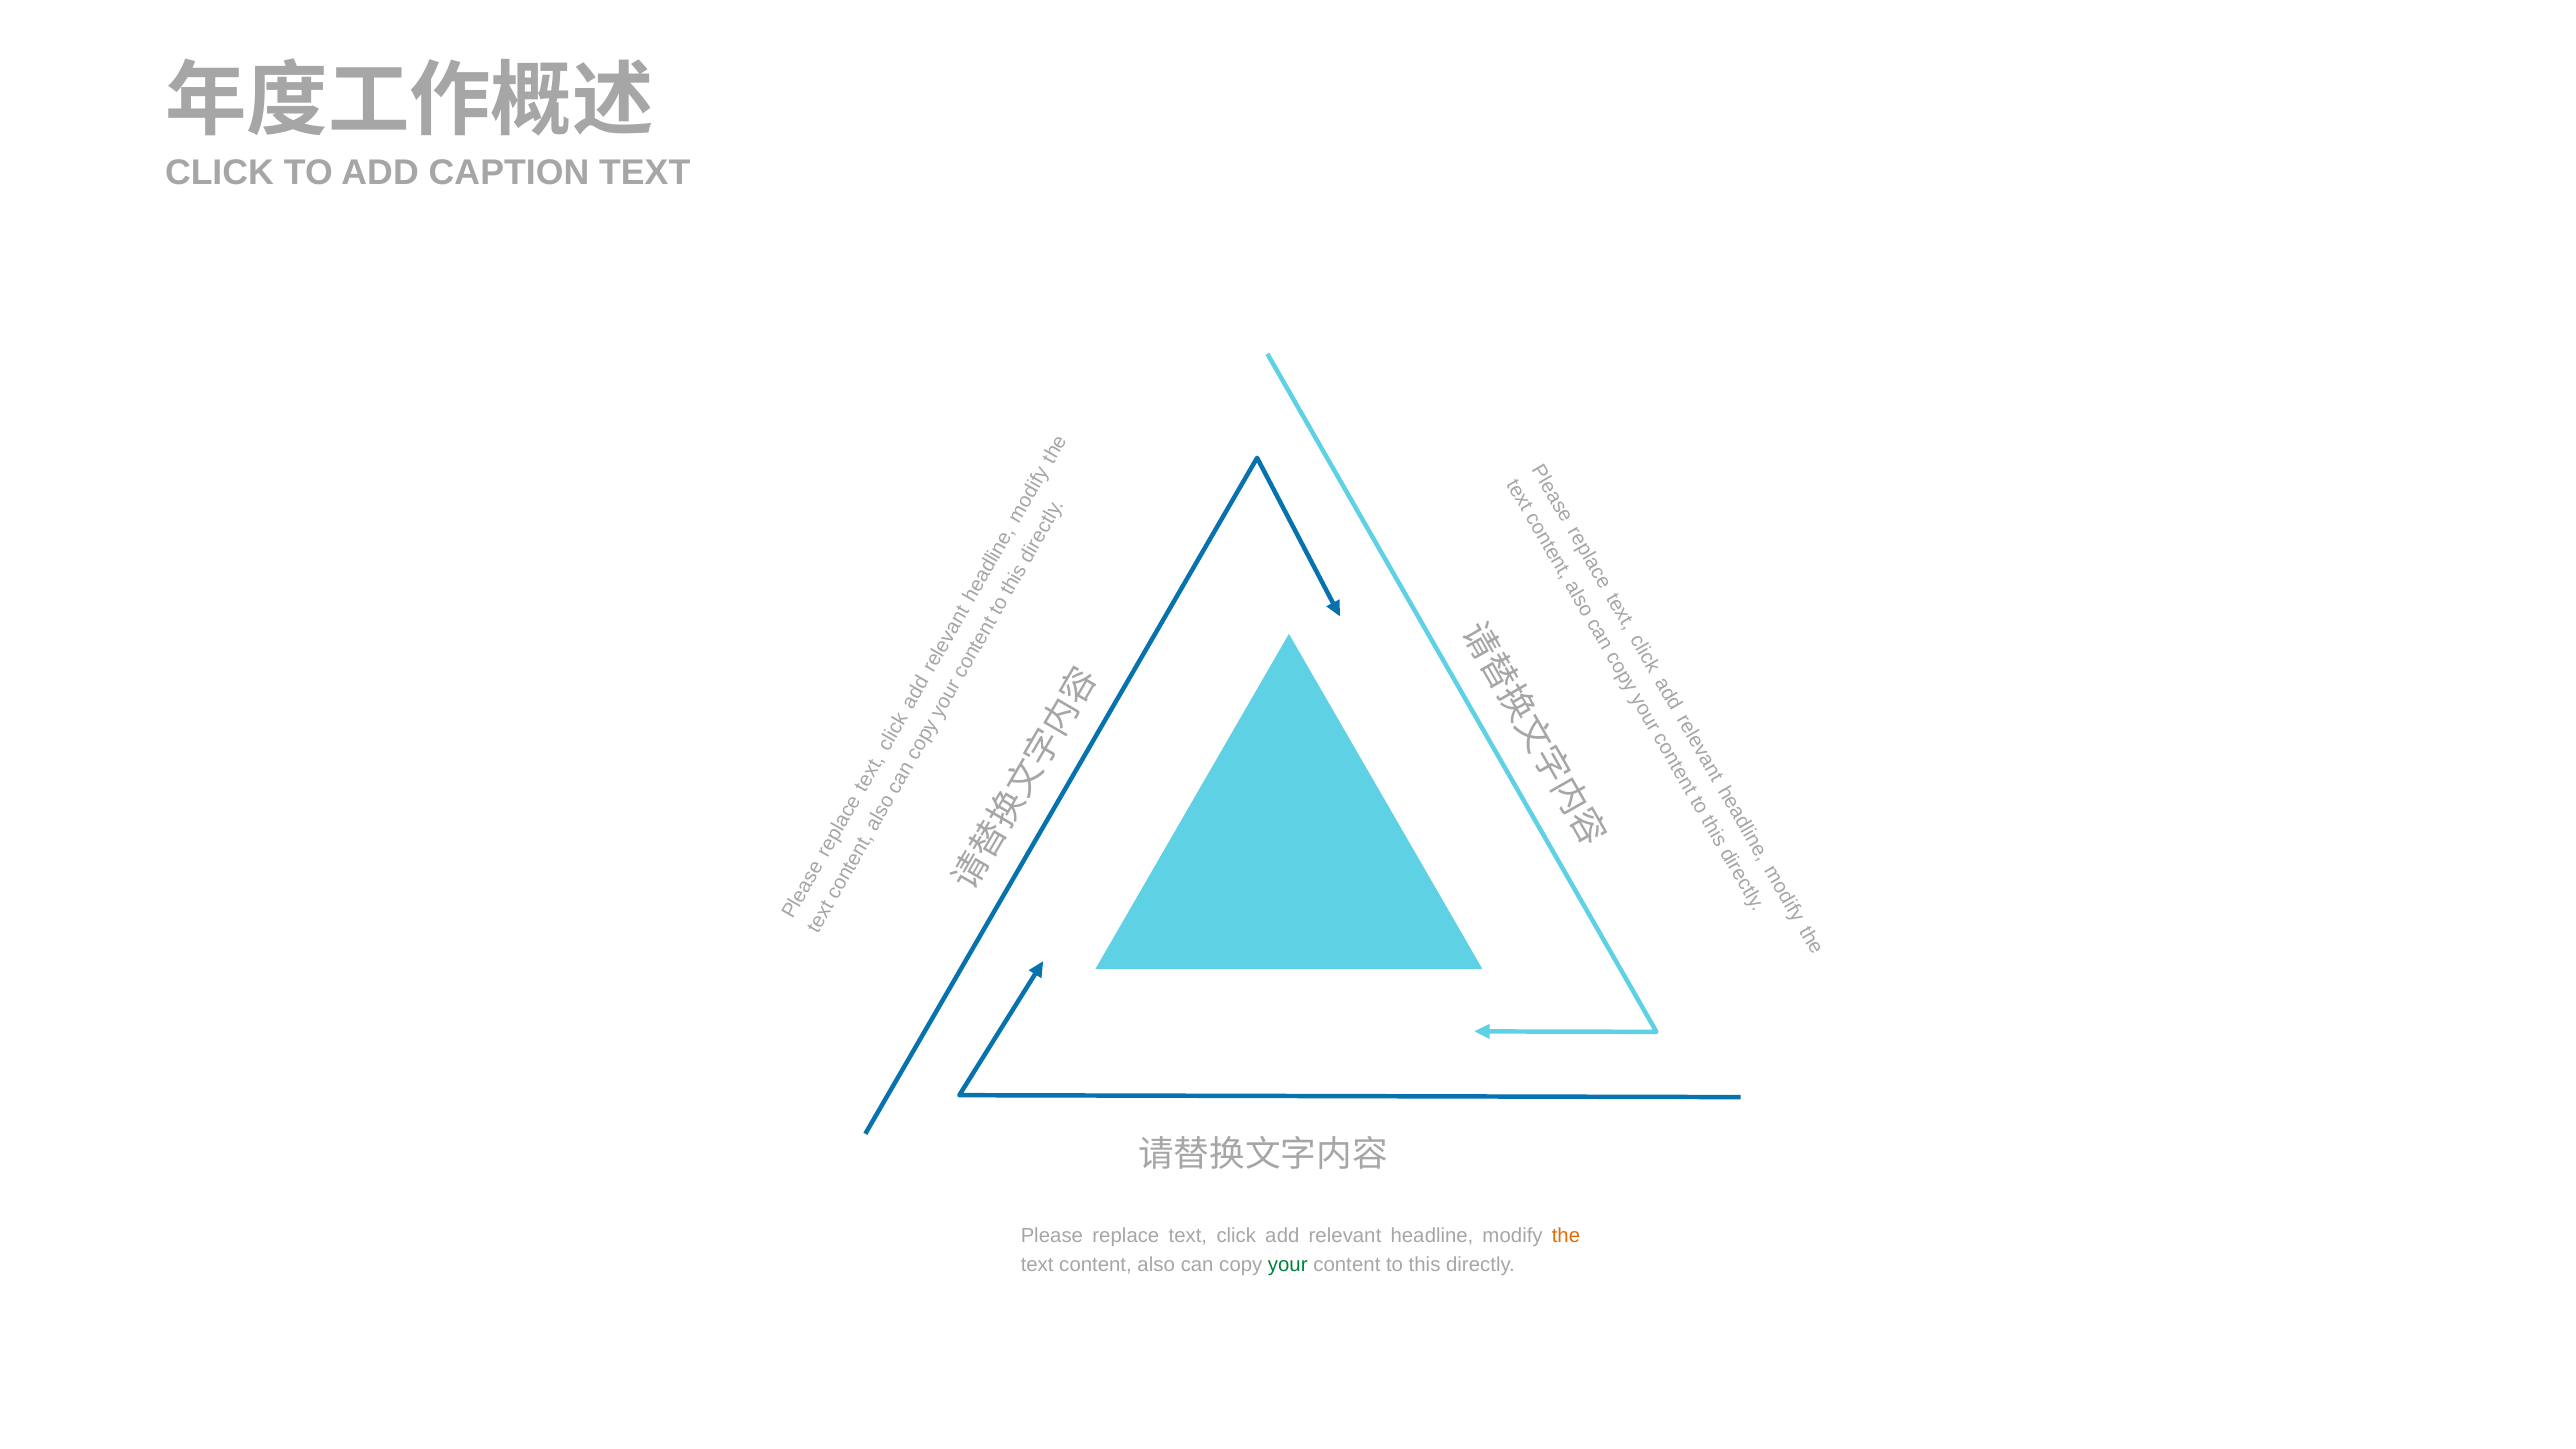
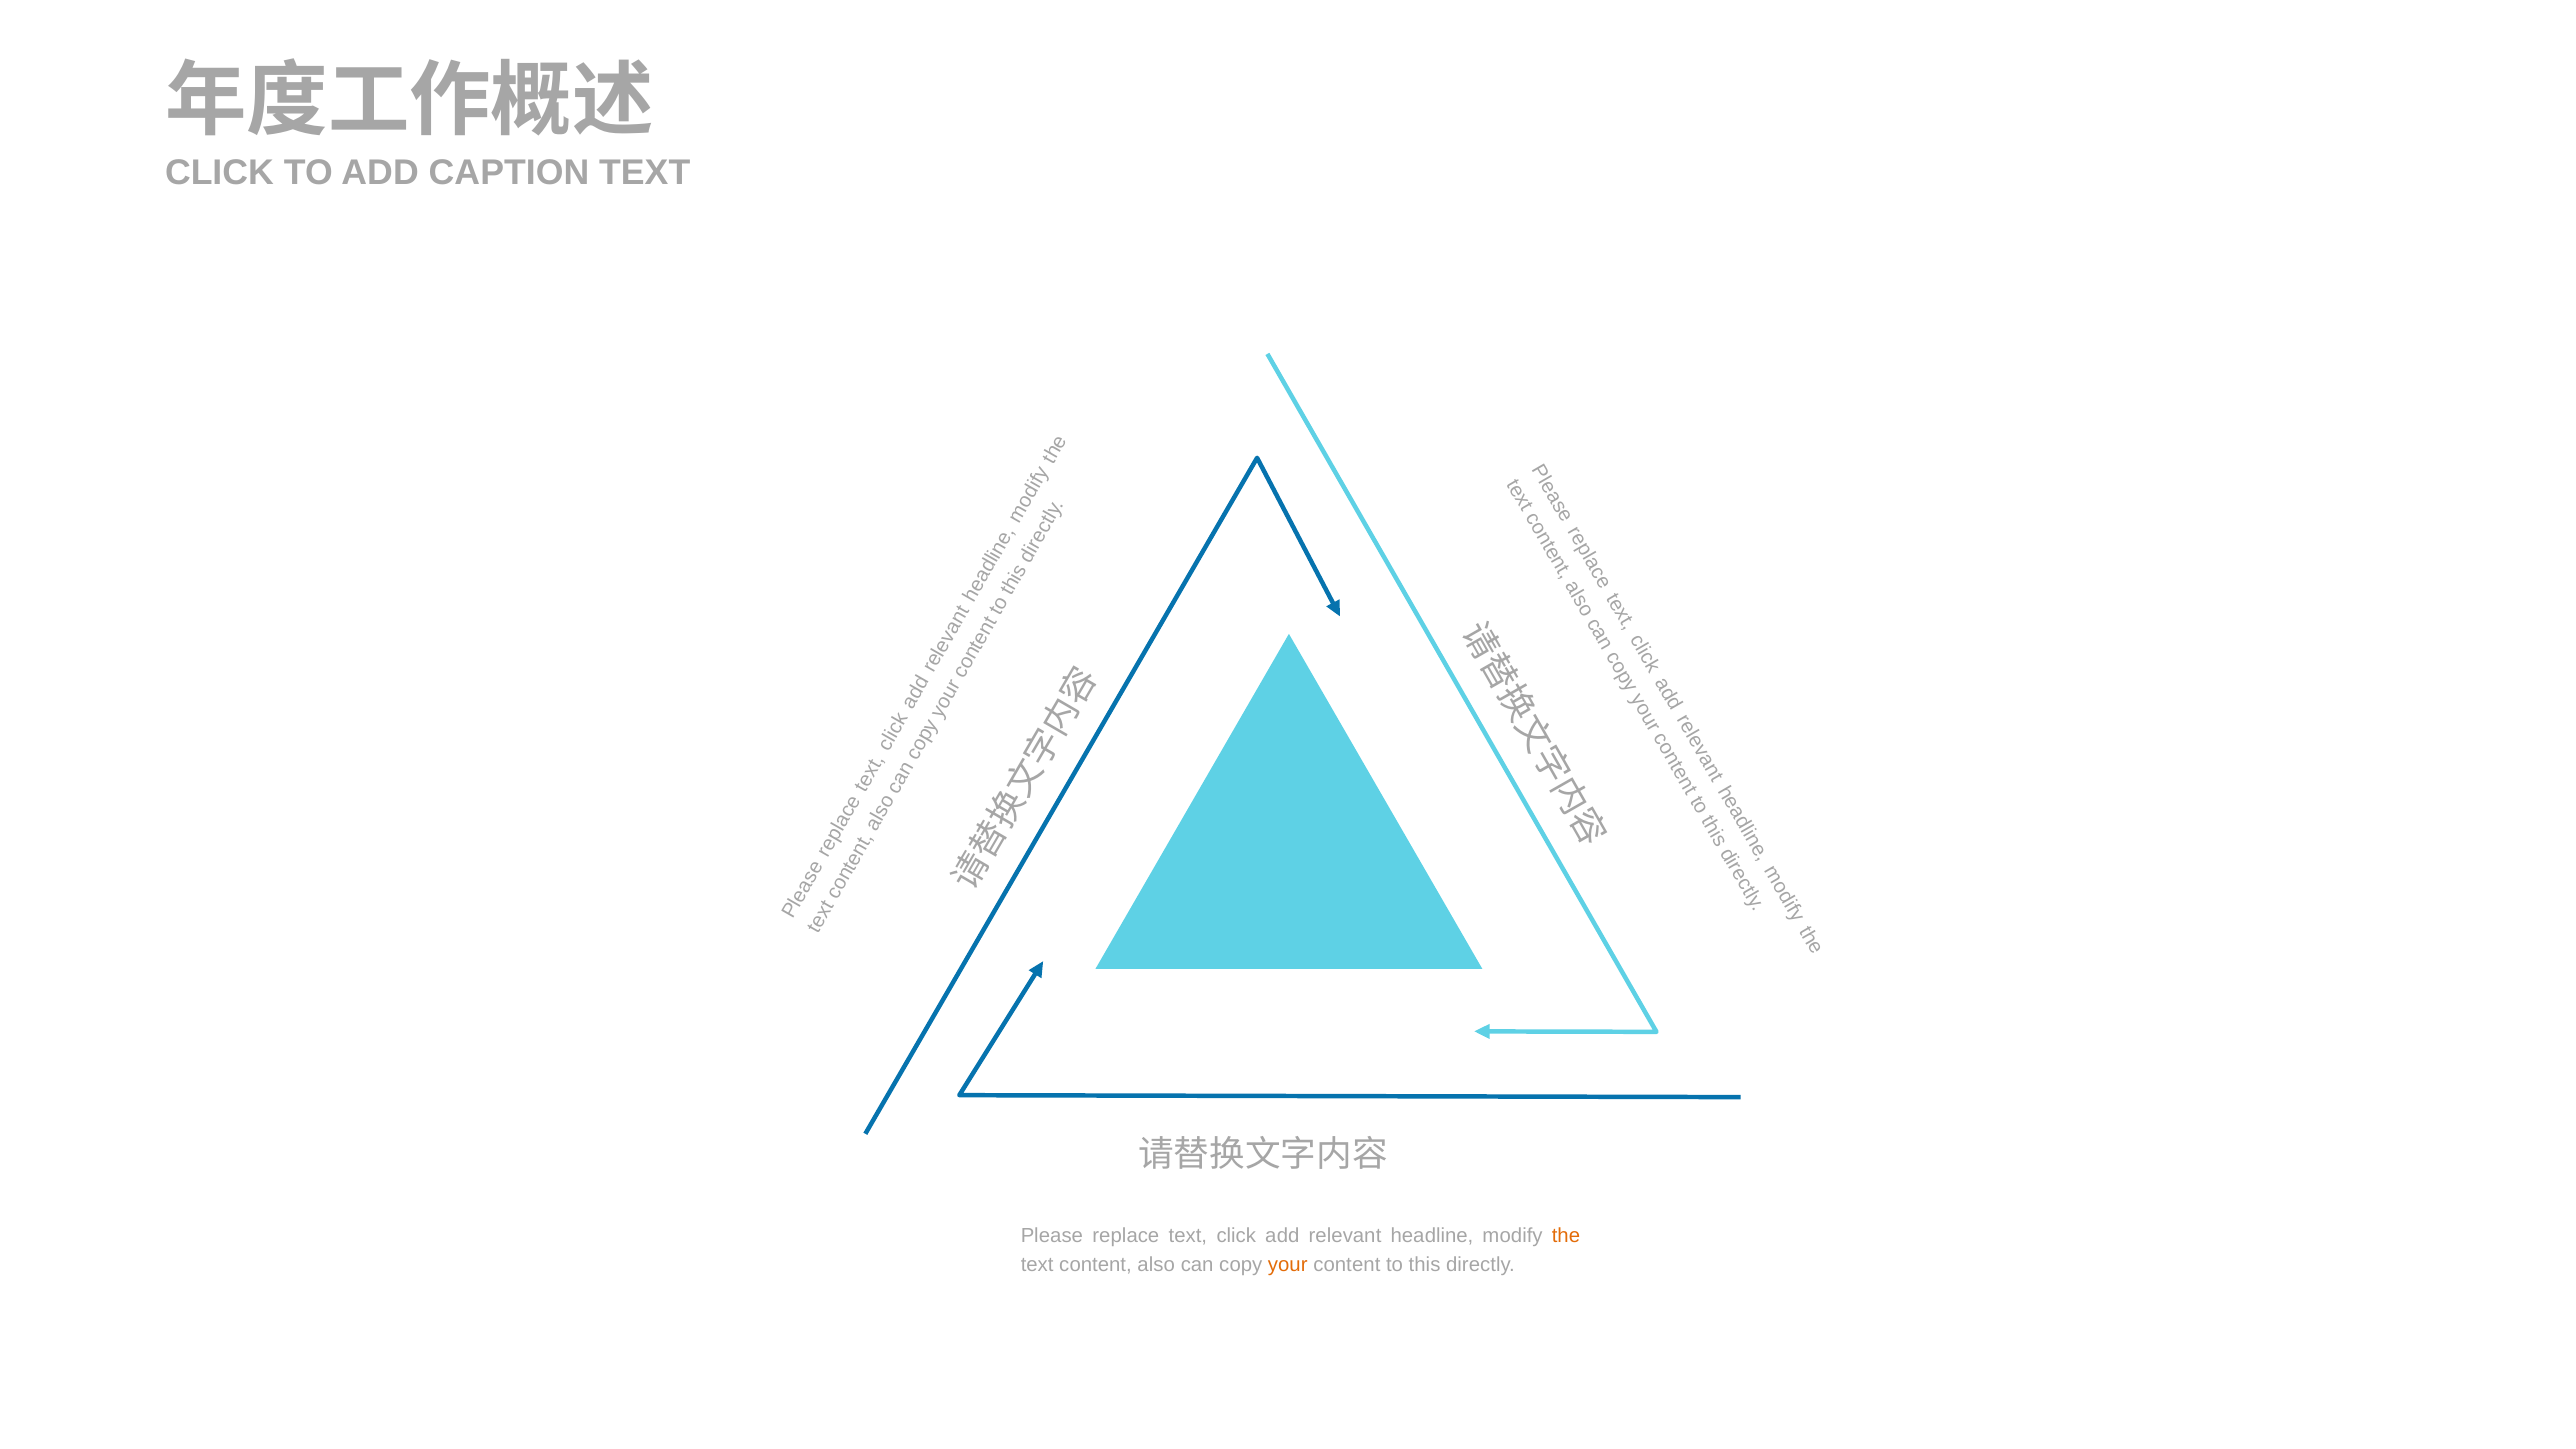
your colour: green -> orange
